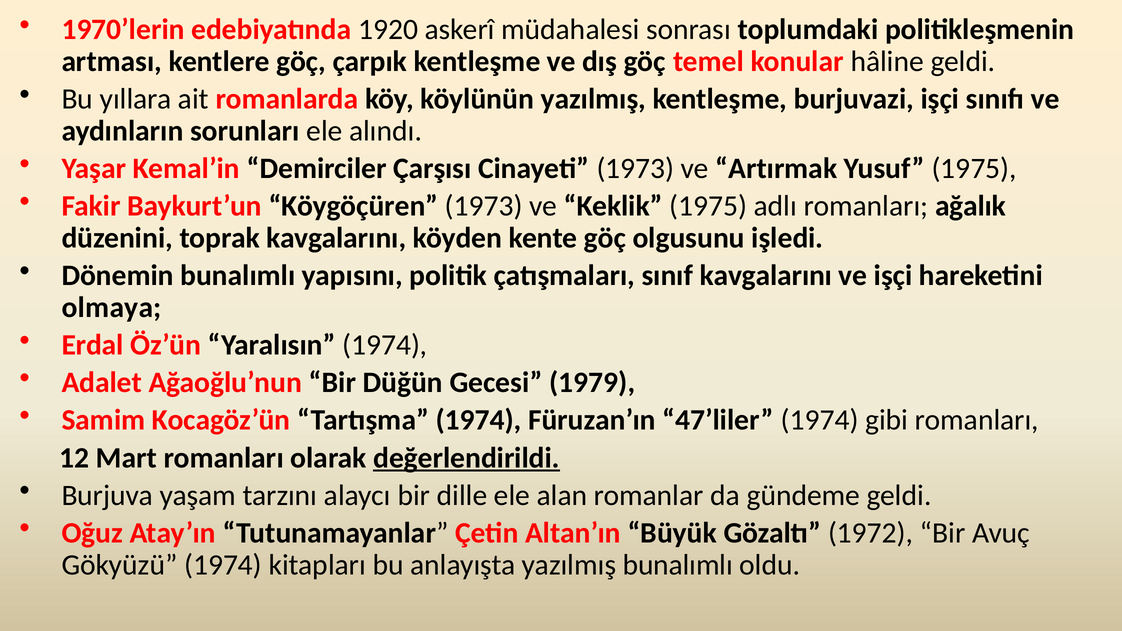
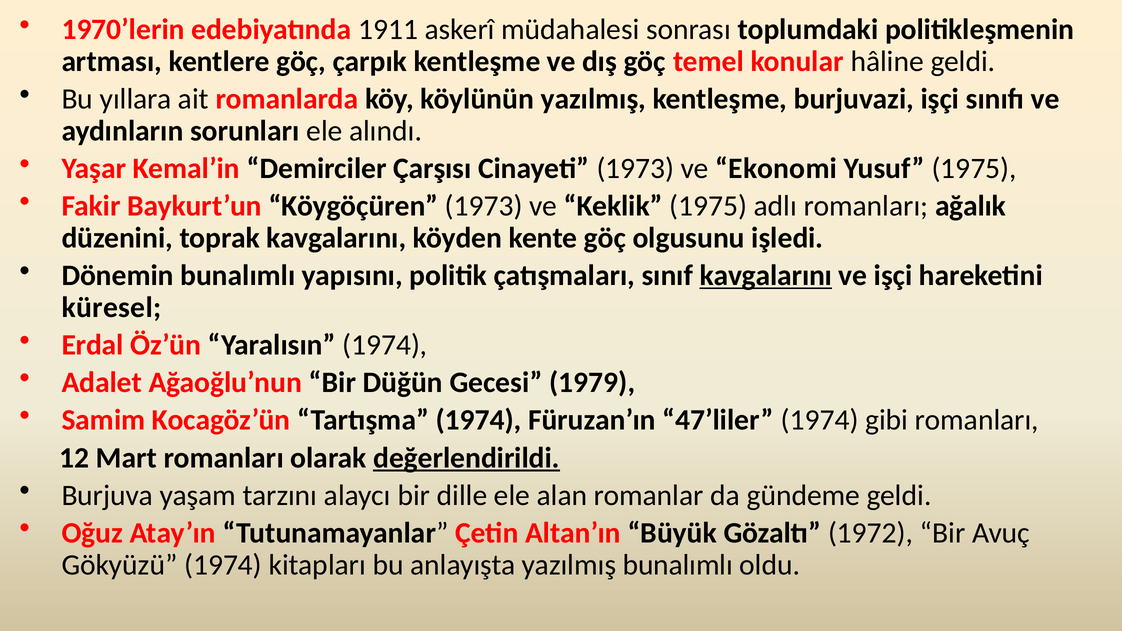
1920: 1920 -> 1911
Artırmak: Artırmak -> Ekonomi
kavgalarını at (766, 276) underline: none -> present
olmaya: olmaya -> küresel
